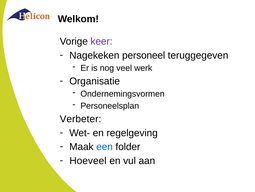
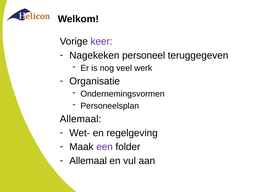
Verbeter at (81, 119): Verbeter -> Allemaal
een colour: blue -> purple
Hoeveel at (88, 160): Hoeveel -> Allemaal
